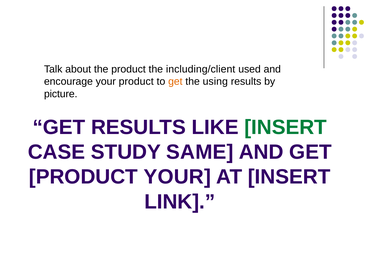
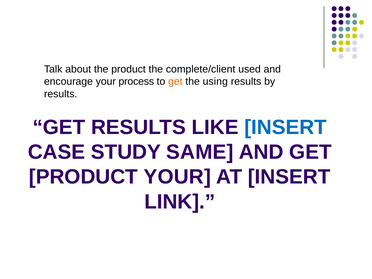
including/client: including/client -> complete/client
your product: product -> process
picture at (61, 94): picture -> results
INSERT at (286, 127) colour: green -> blue
